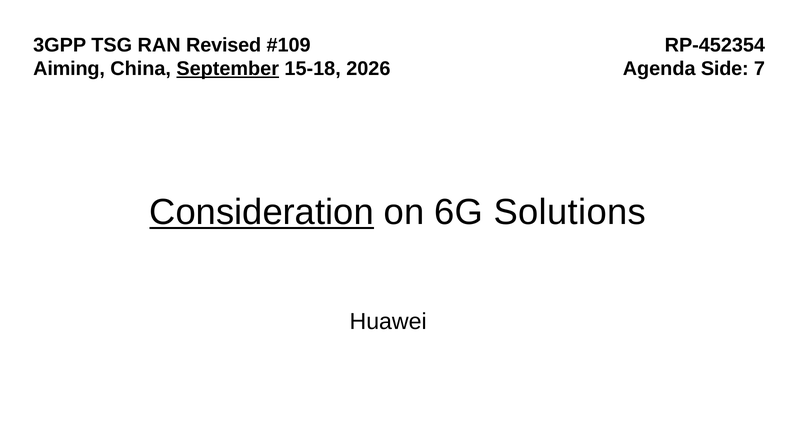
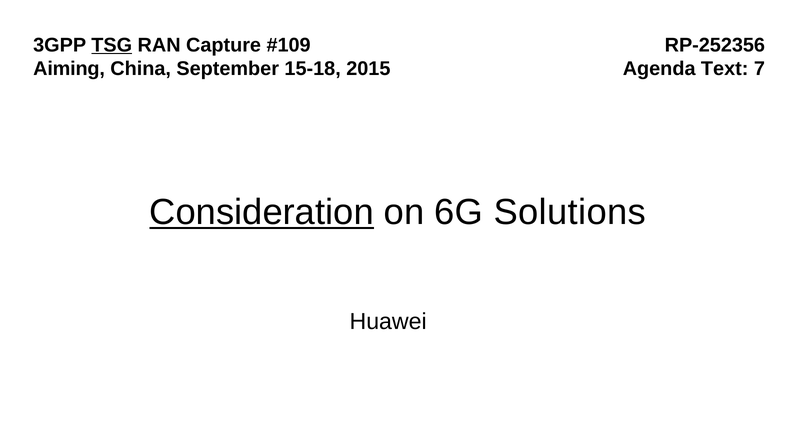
TSG underline: none -> present
Revised: Revised -> Capture
RP-452354: RP-452354 -> RP-252356
September underline: present -> none
2026: 2026 -> 2015
Side: Side -> Text
